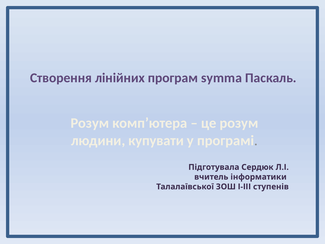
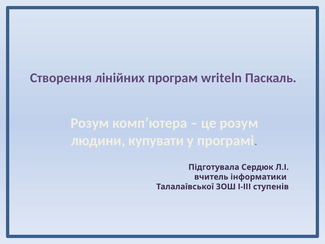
symma: symma -> writeln
